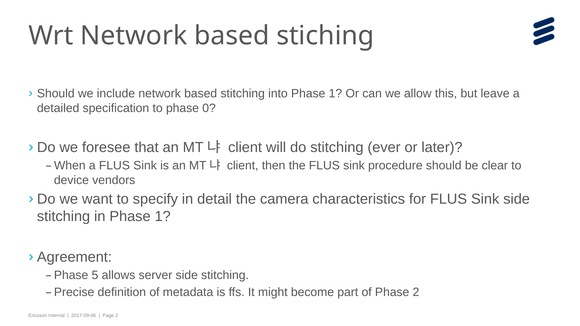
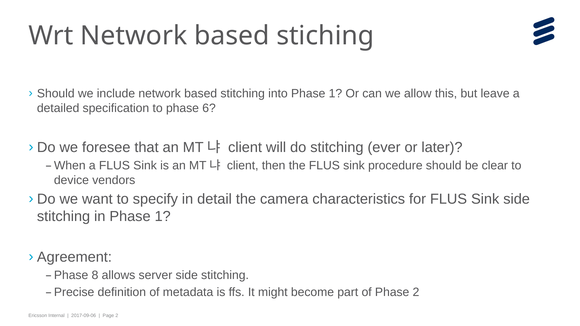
0: 0 -> 6
5: 5 -> 8
